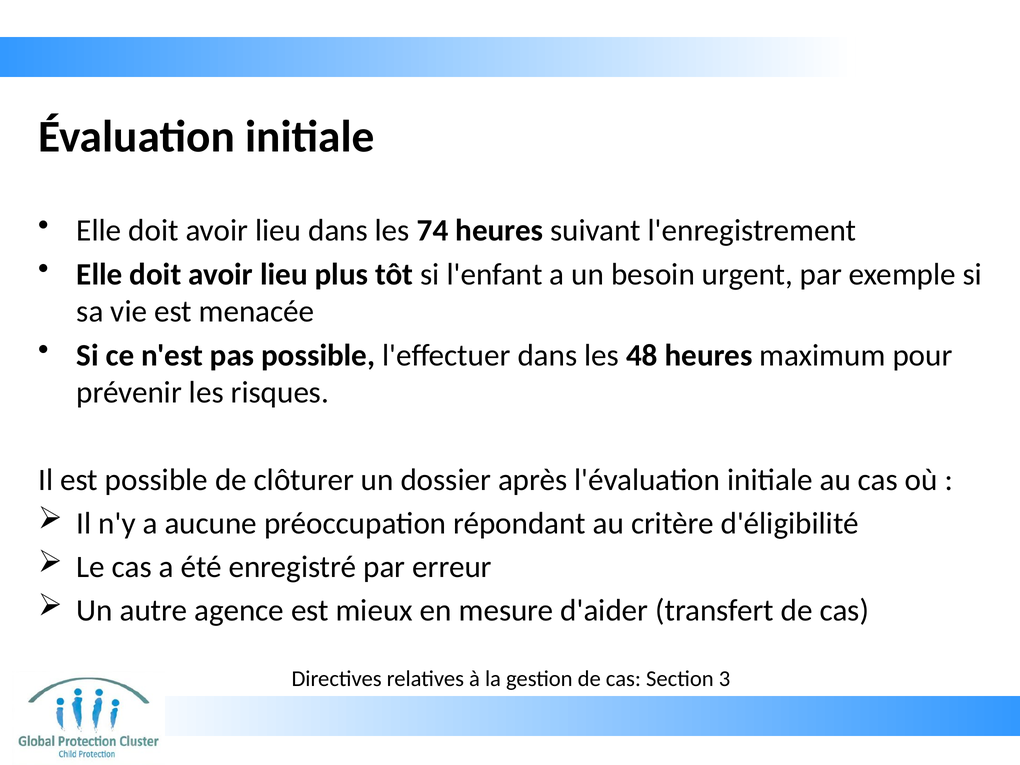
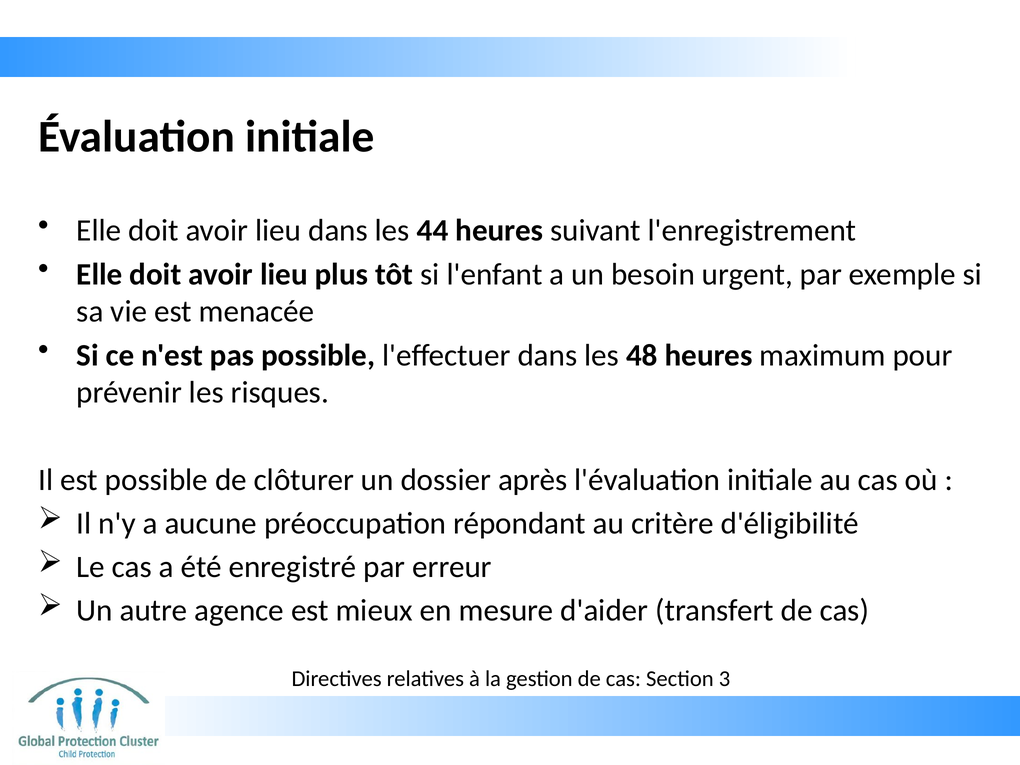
74: 74 -> 44
